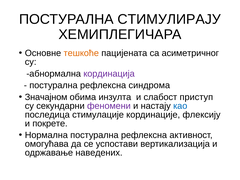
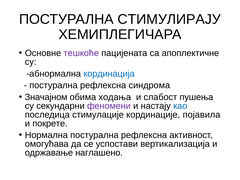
тешкоће colour: orange -> purple
асиметричног: асиметричног -> апоплектичне
кординација colour: purple -> blue
инзулта: инзулта -> ходања
приступ: приступ -> пушења
флексију: флексију -> појавила
наведених: наведених -> наглашено
